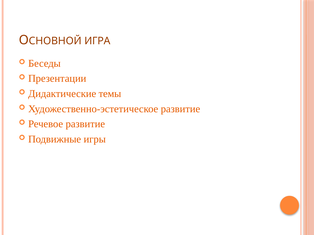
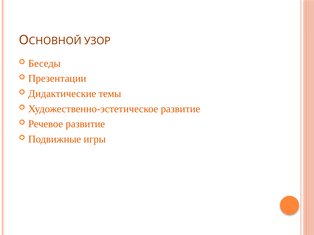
ИГРА: ИГРА -> УЗОР
